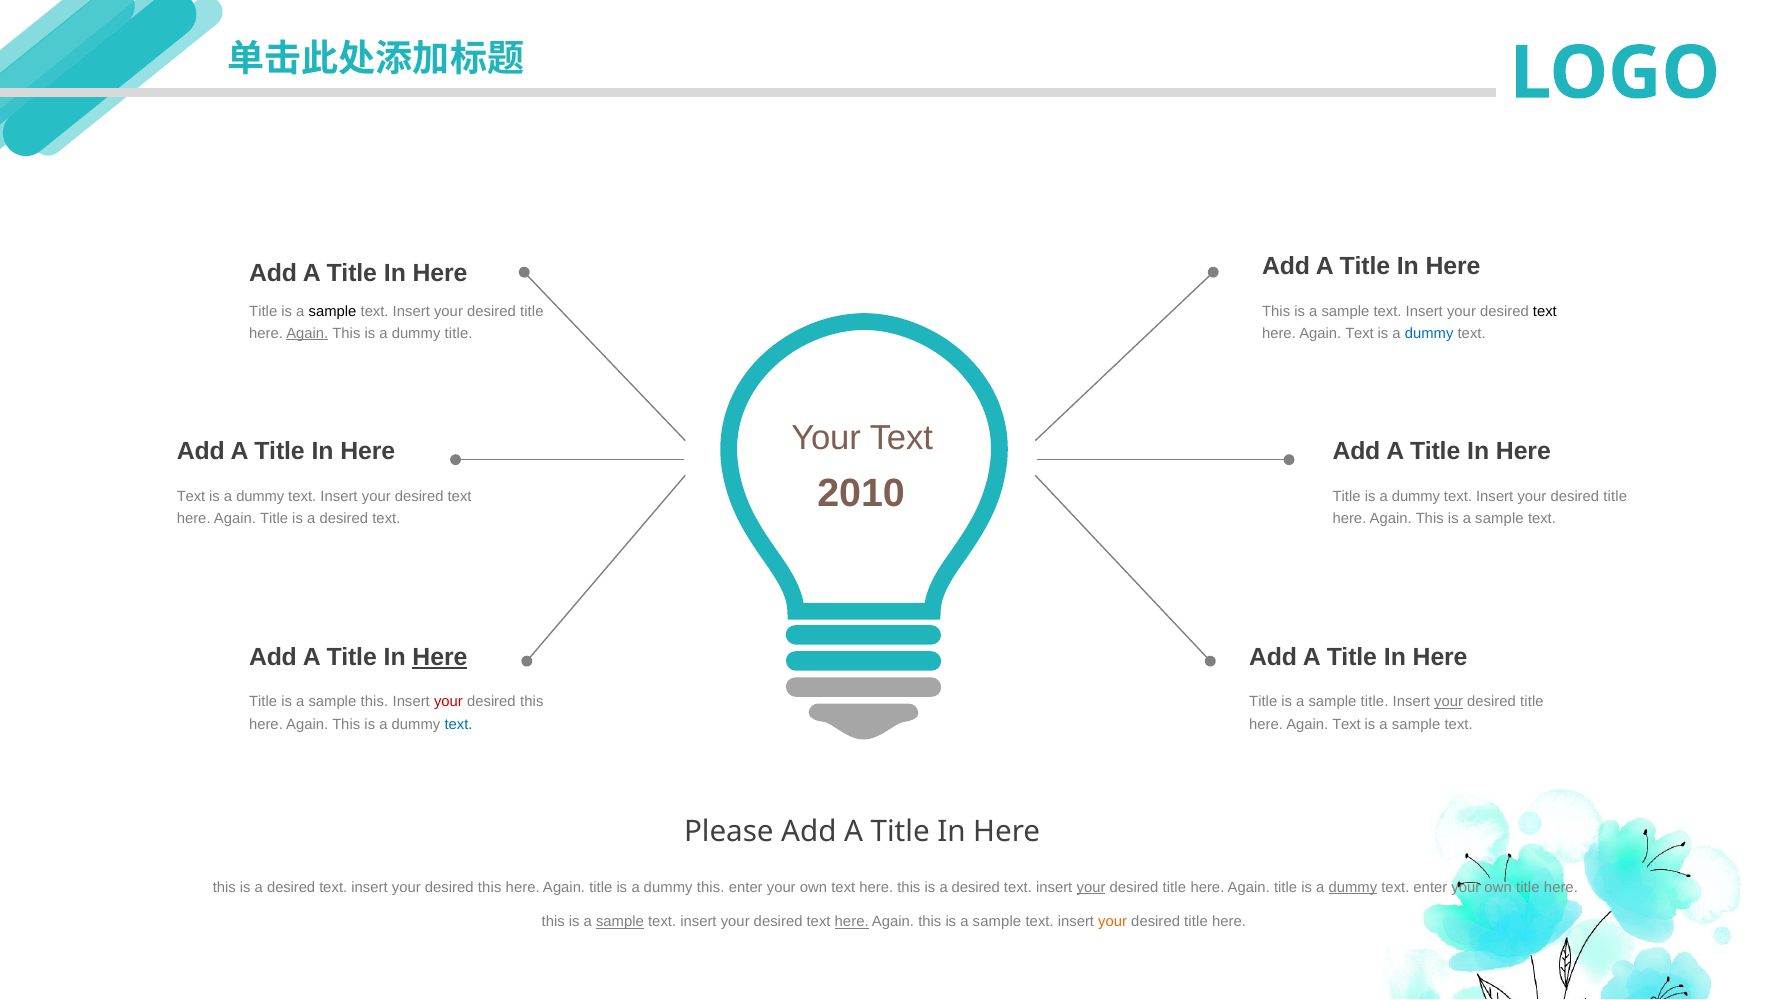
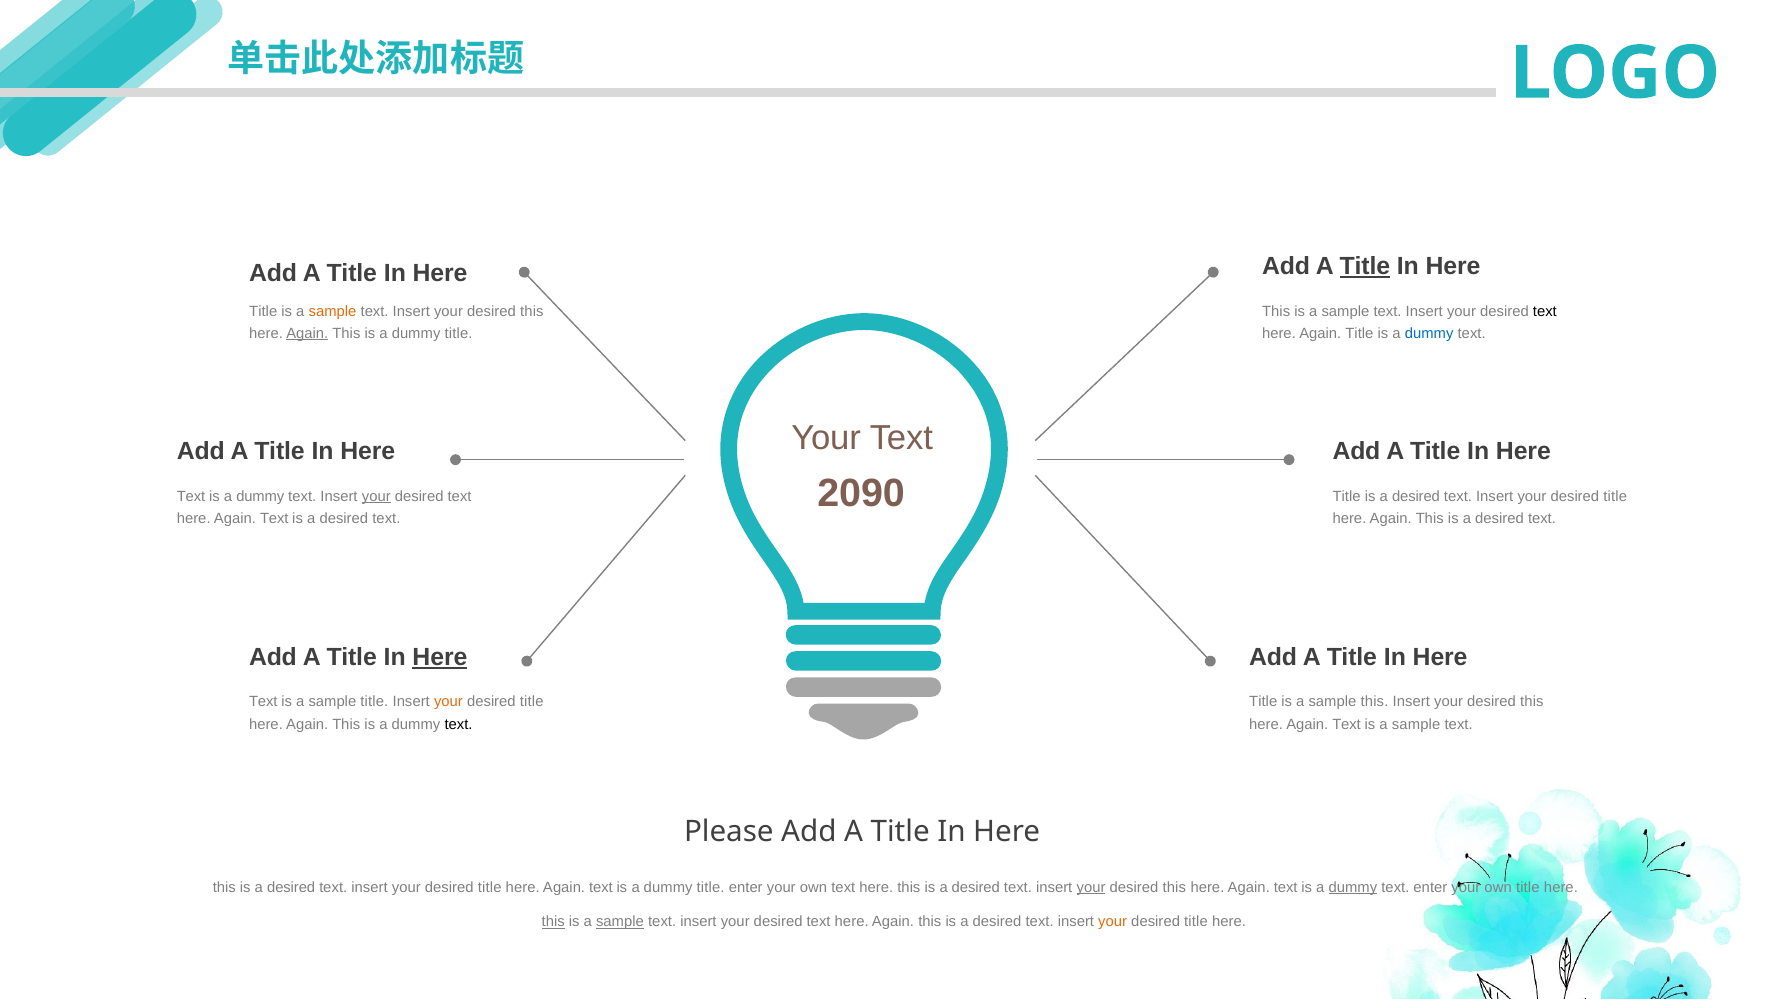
Title at (1365, 266) underline: none -> present
sample at (333, 311) colour: black -> orange
title at (532, 311): title -> this
Text at (1359, 334): Text -> Title
2010: 2010 -> 2090
your at (376, 497) underline: none -> present
dummy at (1416, 497): dummy -> desired
Title at (274, 519): Title -> Text
sample at (1499, 519): sample -> desired
Title at (263, 702): Title -> Text
sample this: this -> title
your at (448, 702) colour: red -> orange
this at (532, 702): this -> title
sample title: title -> this
your at (1449, 702) underline: present -> none
title at (1532, 702): title -> this
text at (459, 724) colour: blue -> black
this at (490, 888): this -> title
title at (601, 888): title -> text
this at (711, 888): this -> title
title at (1174, 888): title -> this
title at (1286, 888): title -> text
this at (553, 922) underline: none -> present
here at (852, 922) underline: present -> none
sample at (997, 922): sample -> desired
